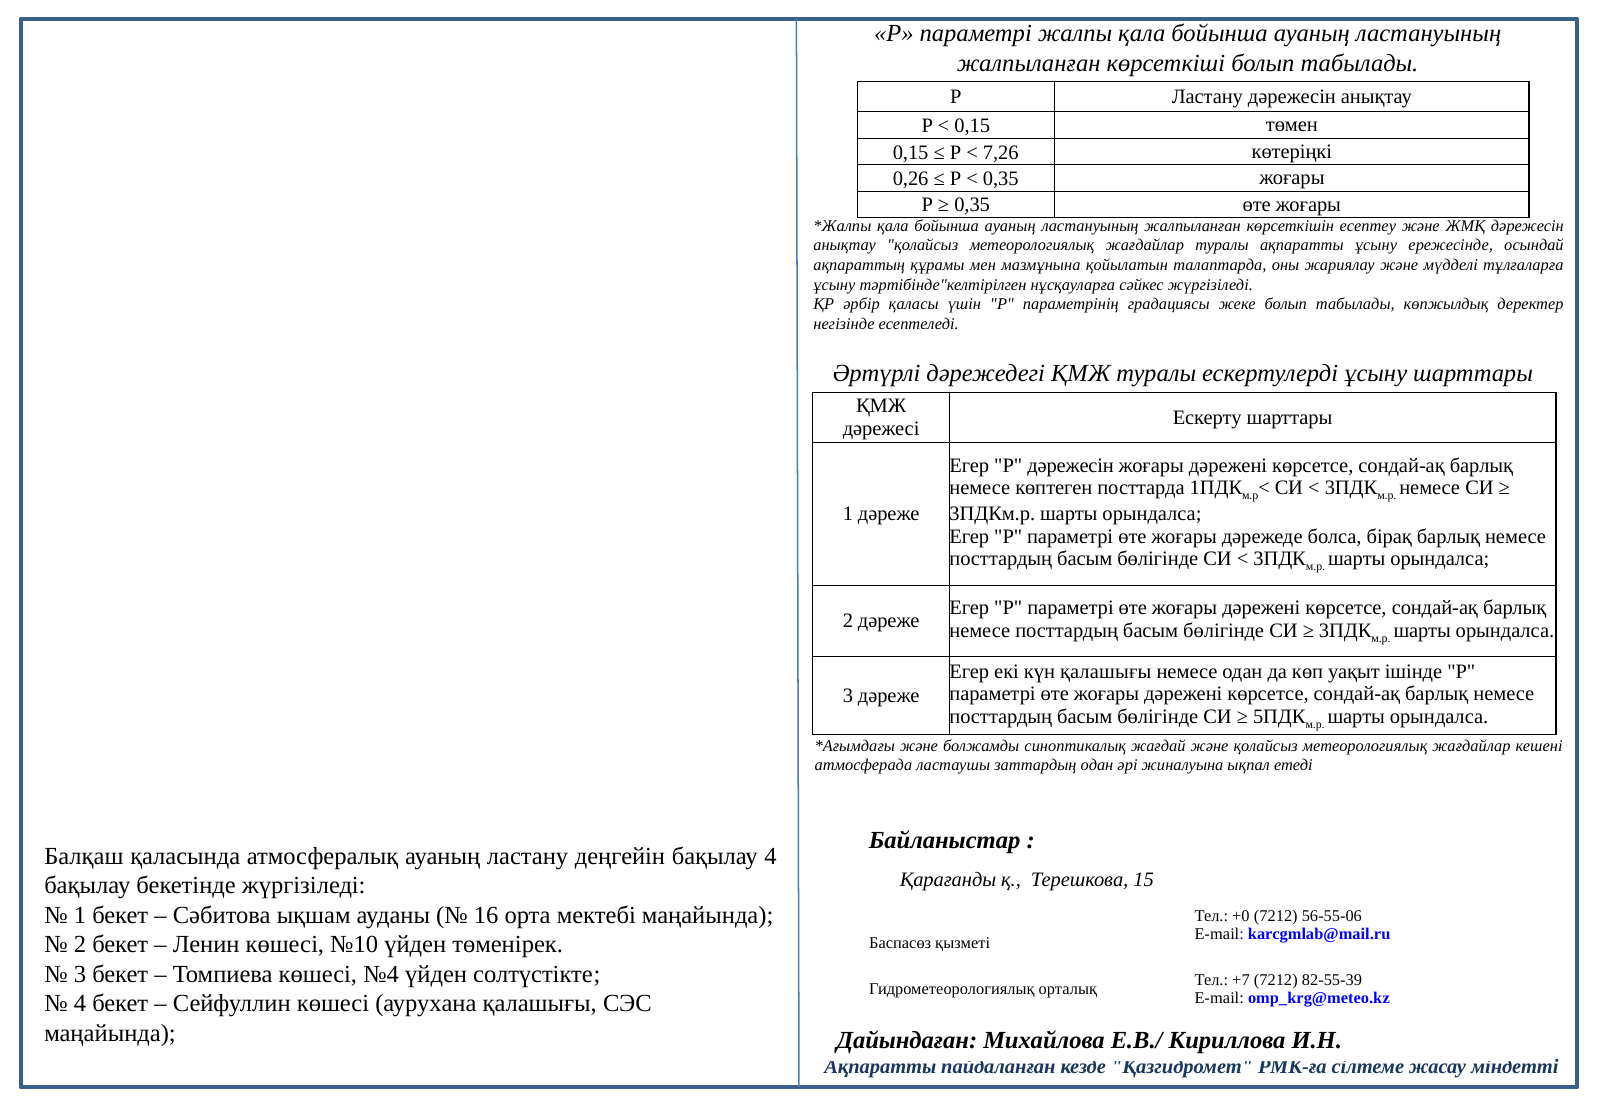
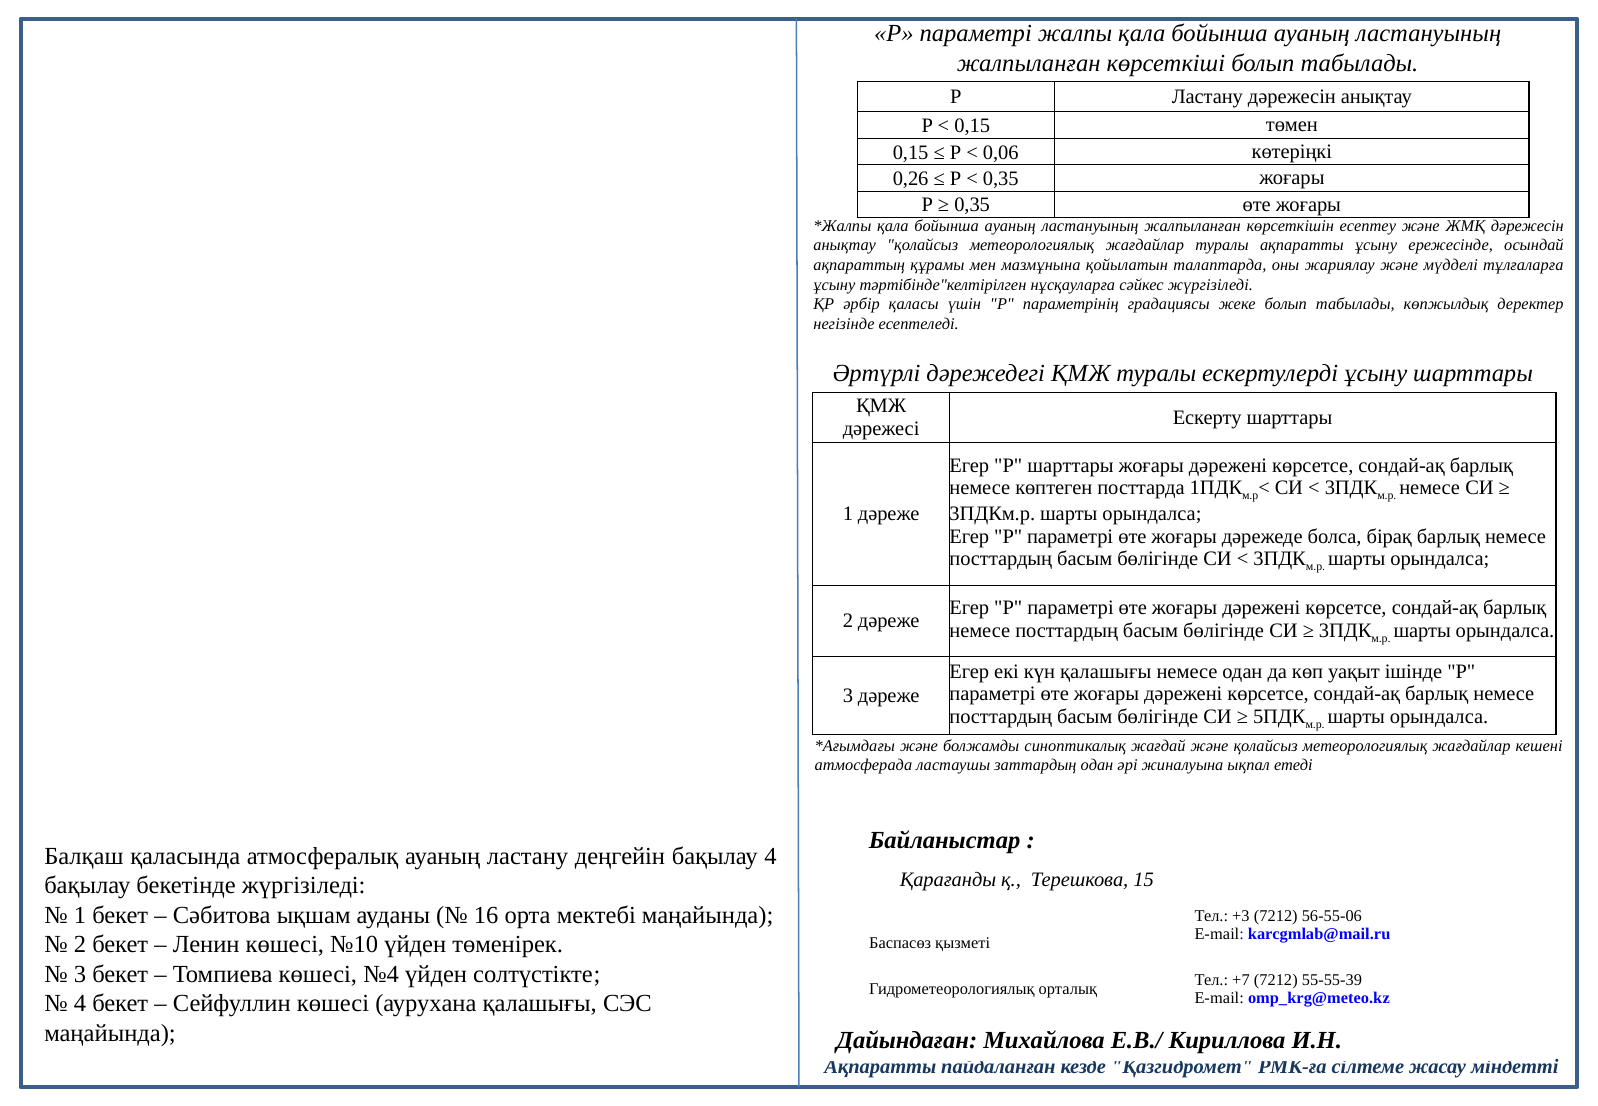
7,26: 7,26 -> 0,06
Р дәрежесін: дәрежесін -> шарттары
+0: +0 -> +3
82-55-39: 82-55-39 -> 55-55-39
